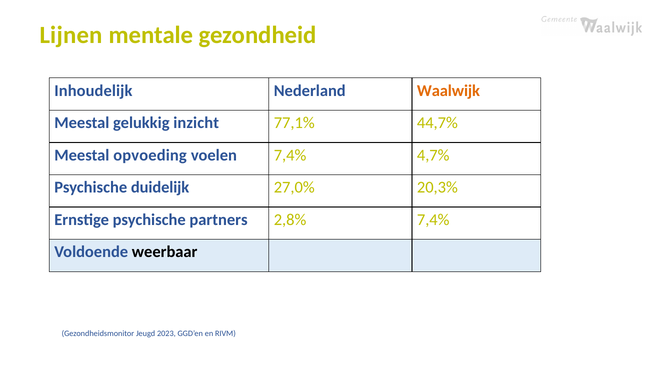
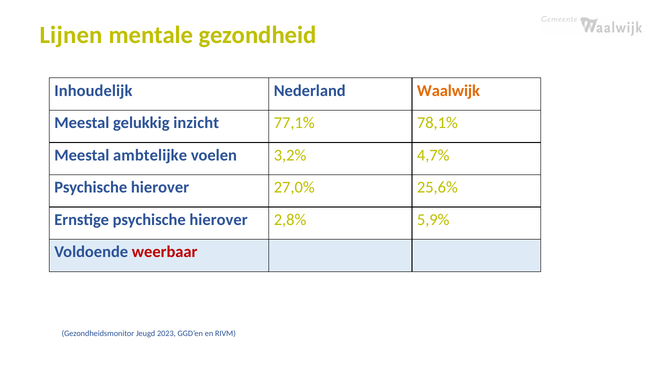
44,7%: 44,7% -> 78,1%
opvoeding: opvoeding -> ambtelijke
voelen 7,4%: 7,4% -> 3,2%
duidelijk at (160, 187): duidelijk -> hierover
20,3%: 20,3% -> 25,6%
Ernstige psychische partners: partners -> hierover
2,8% 7,4%: 7,4% -> 5,9%
weerbaar colour: black -> red
